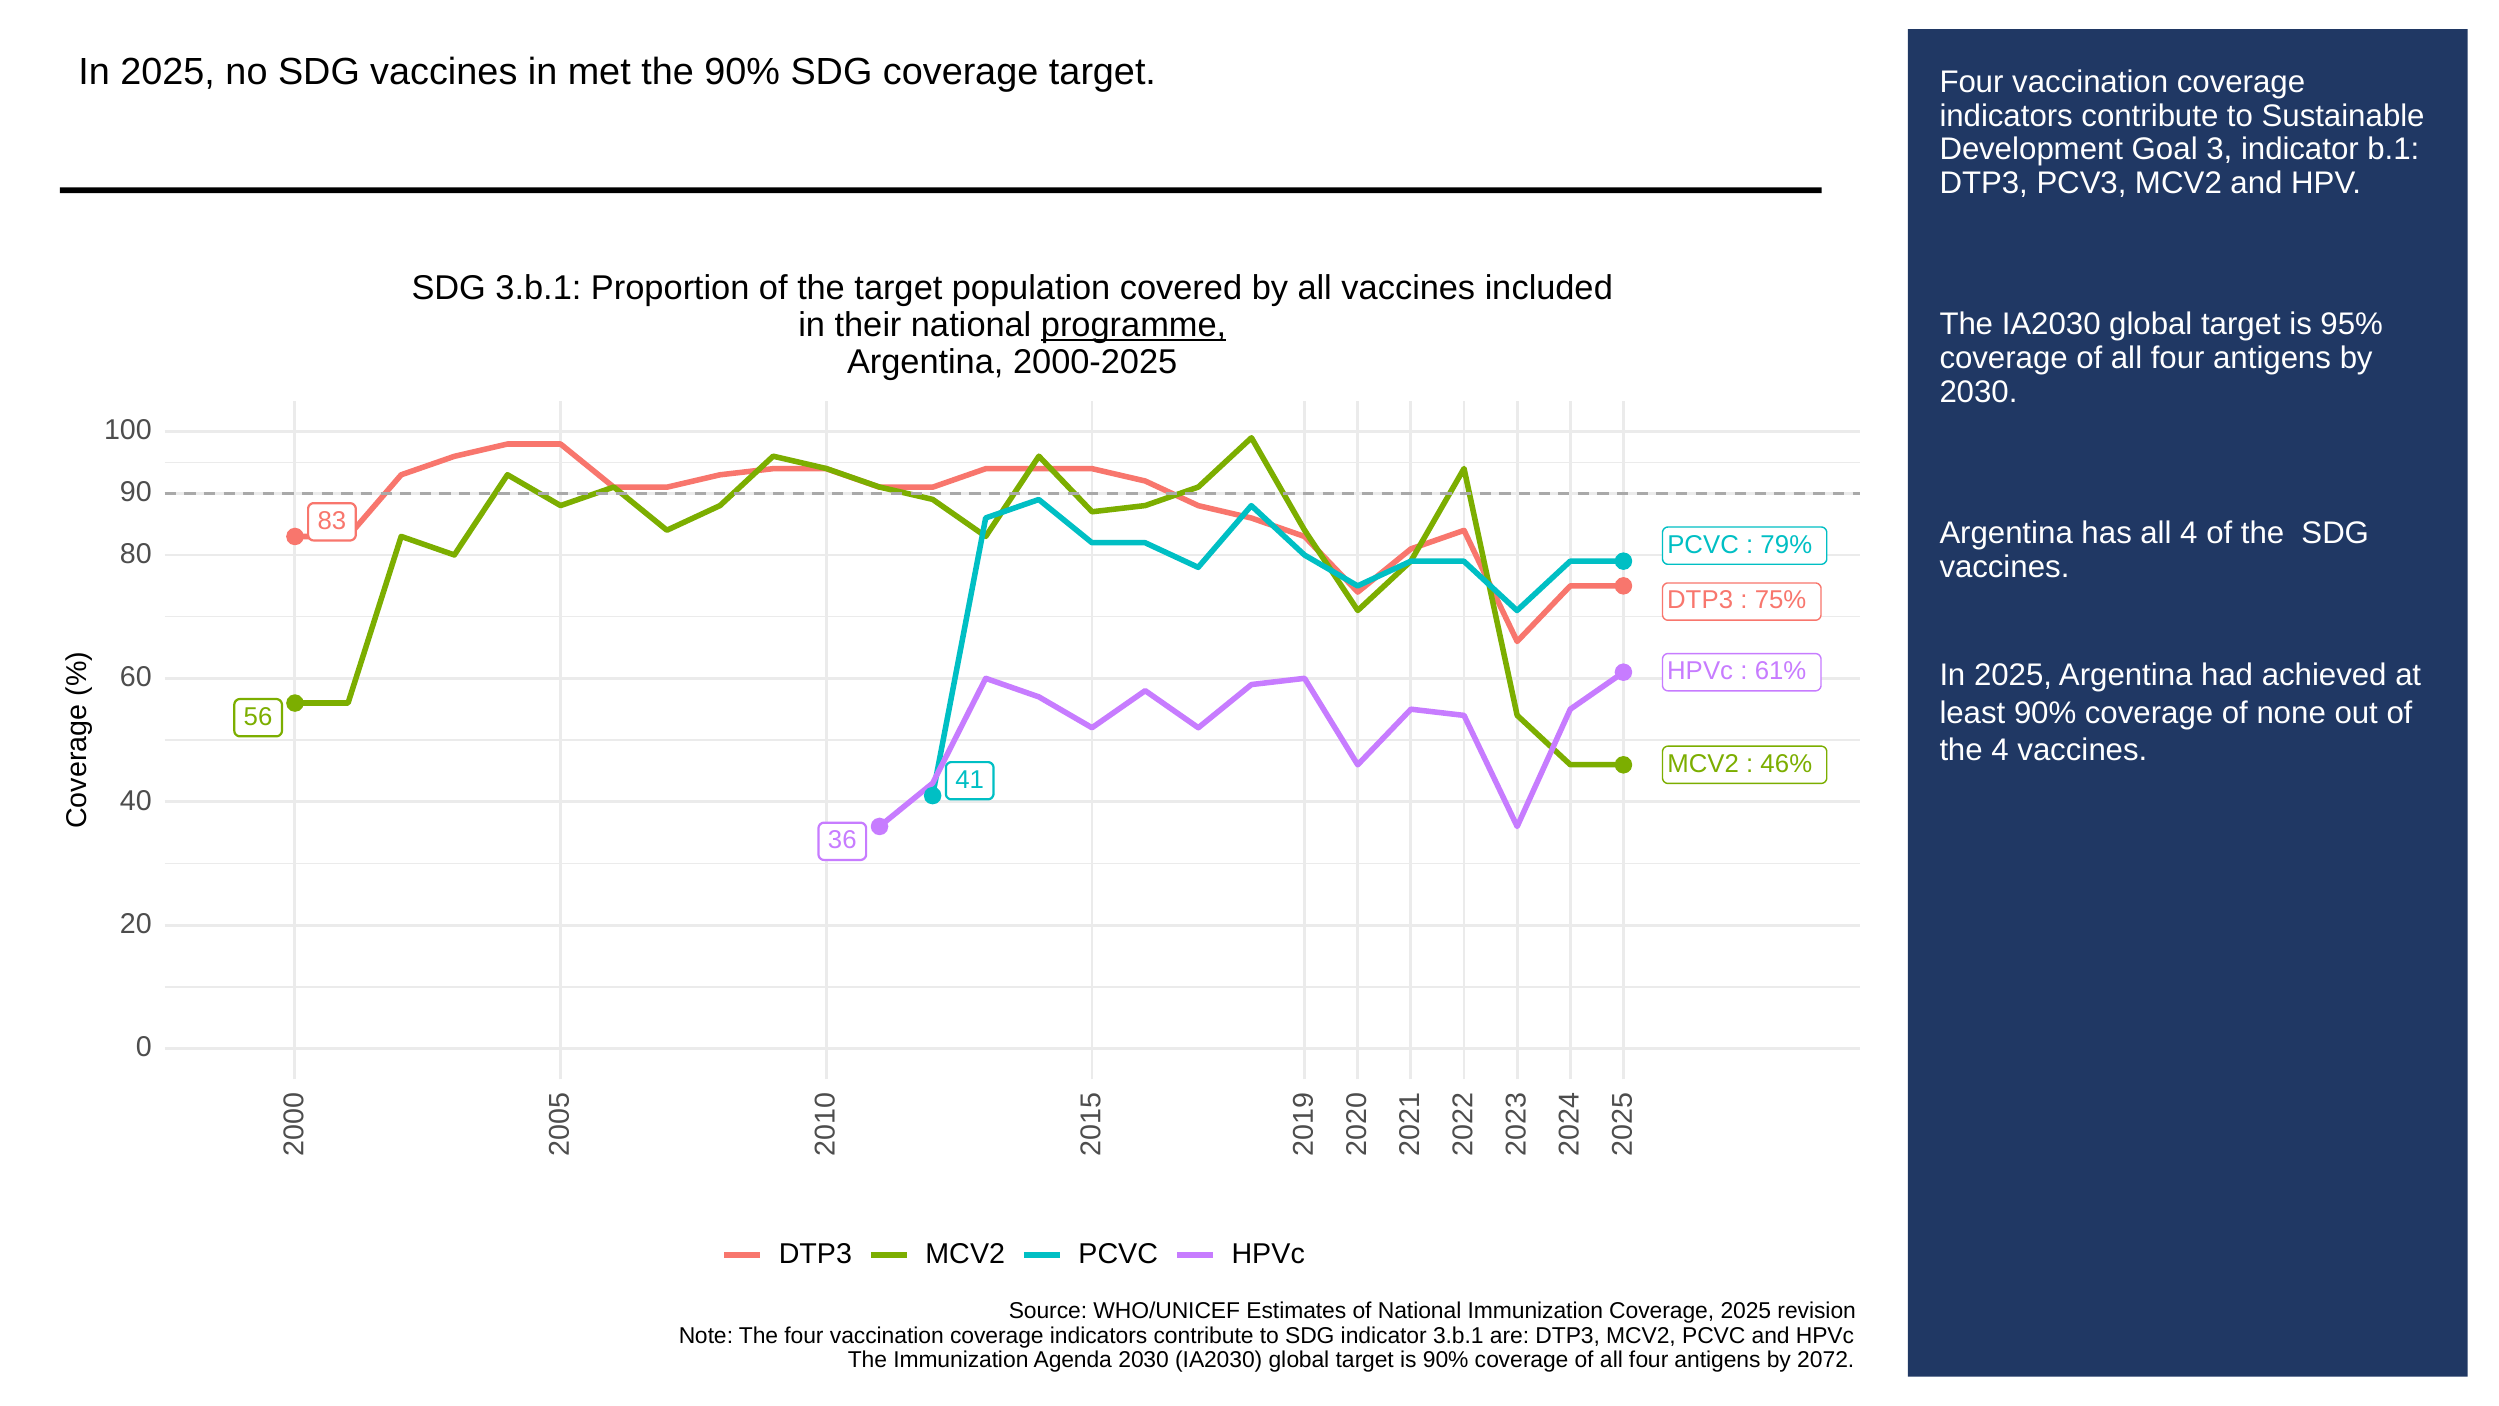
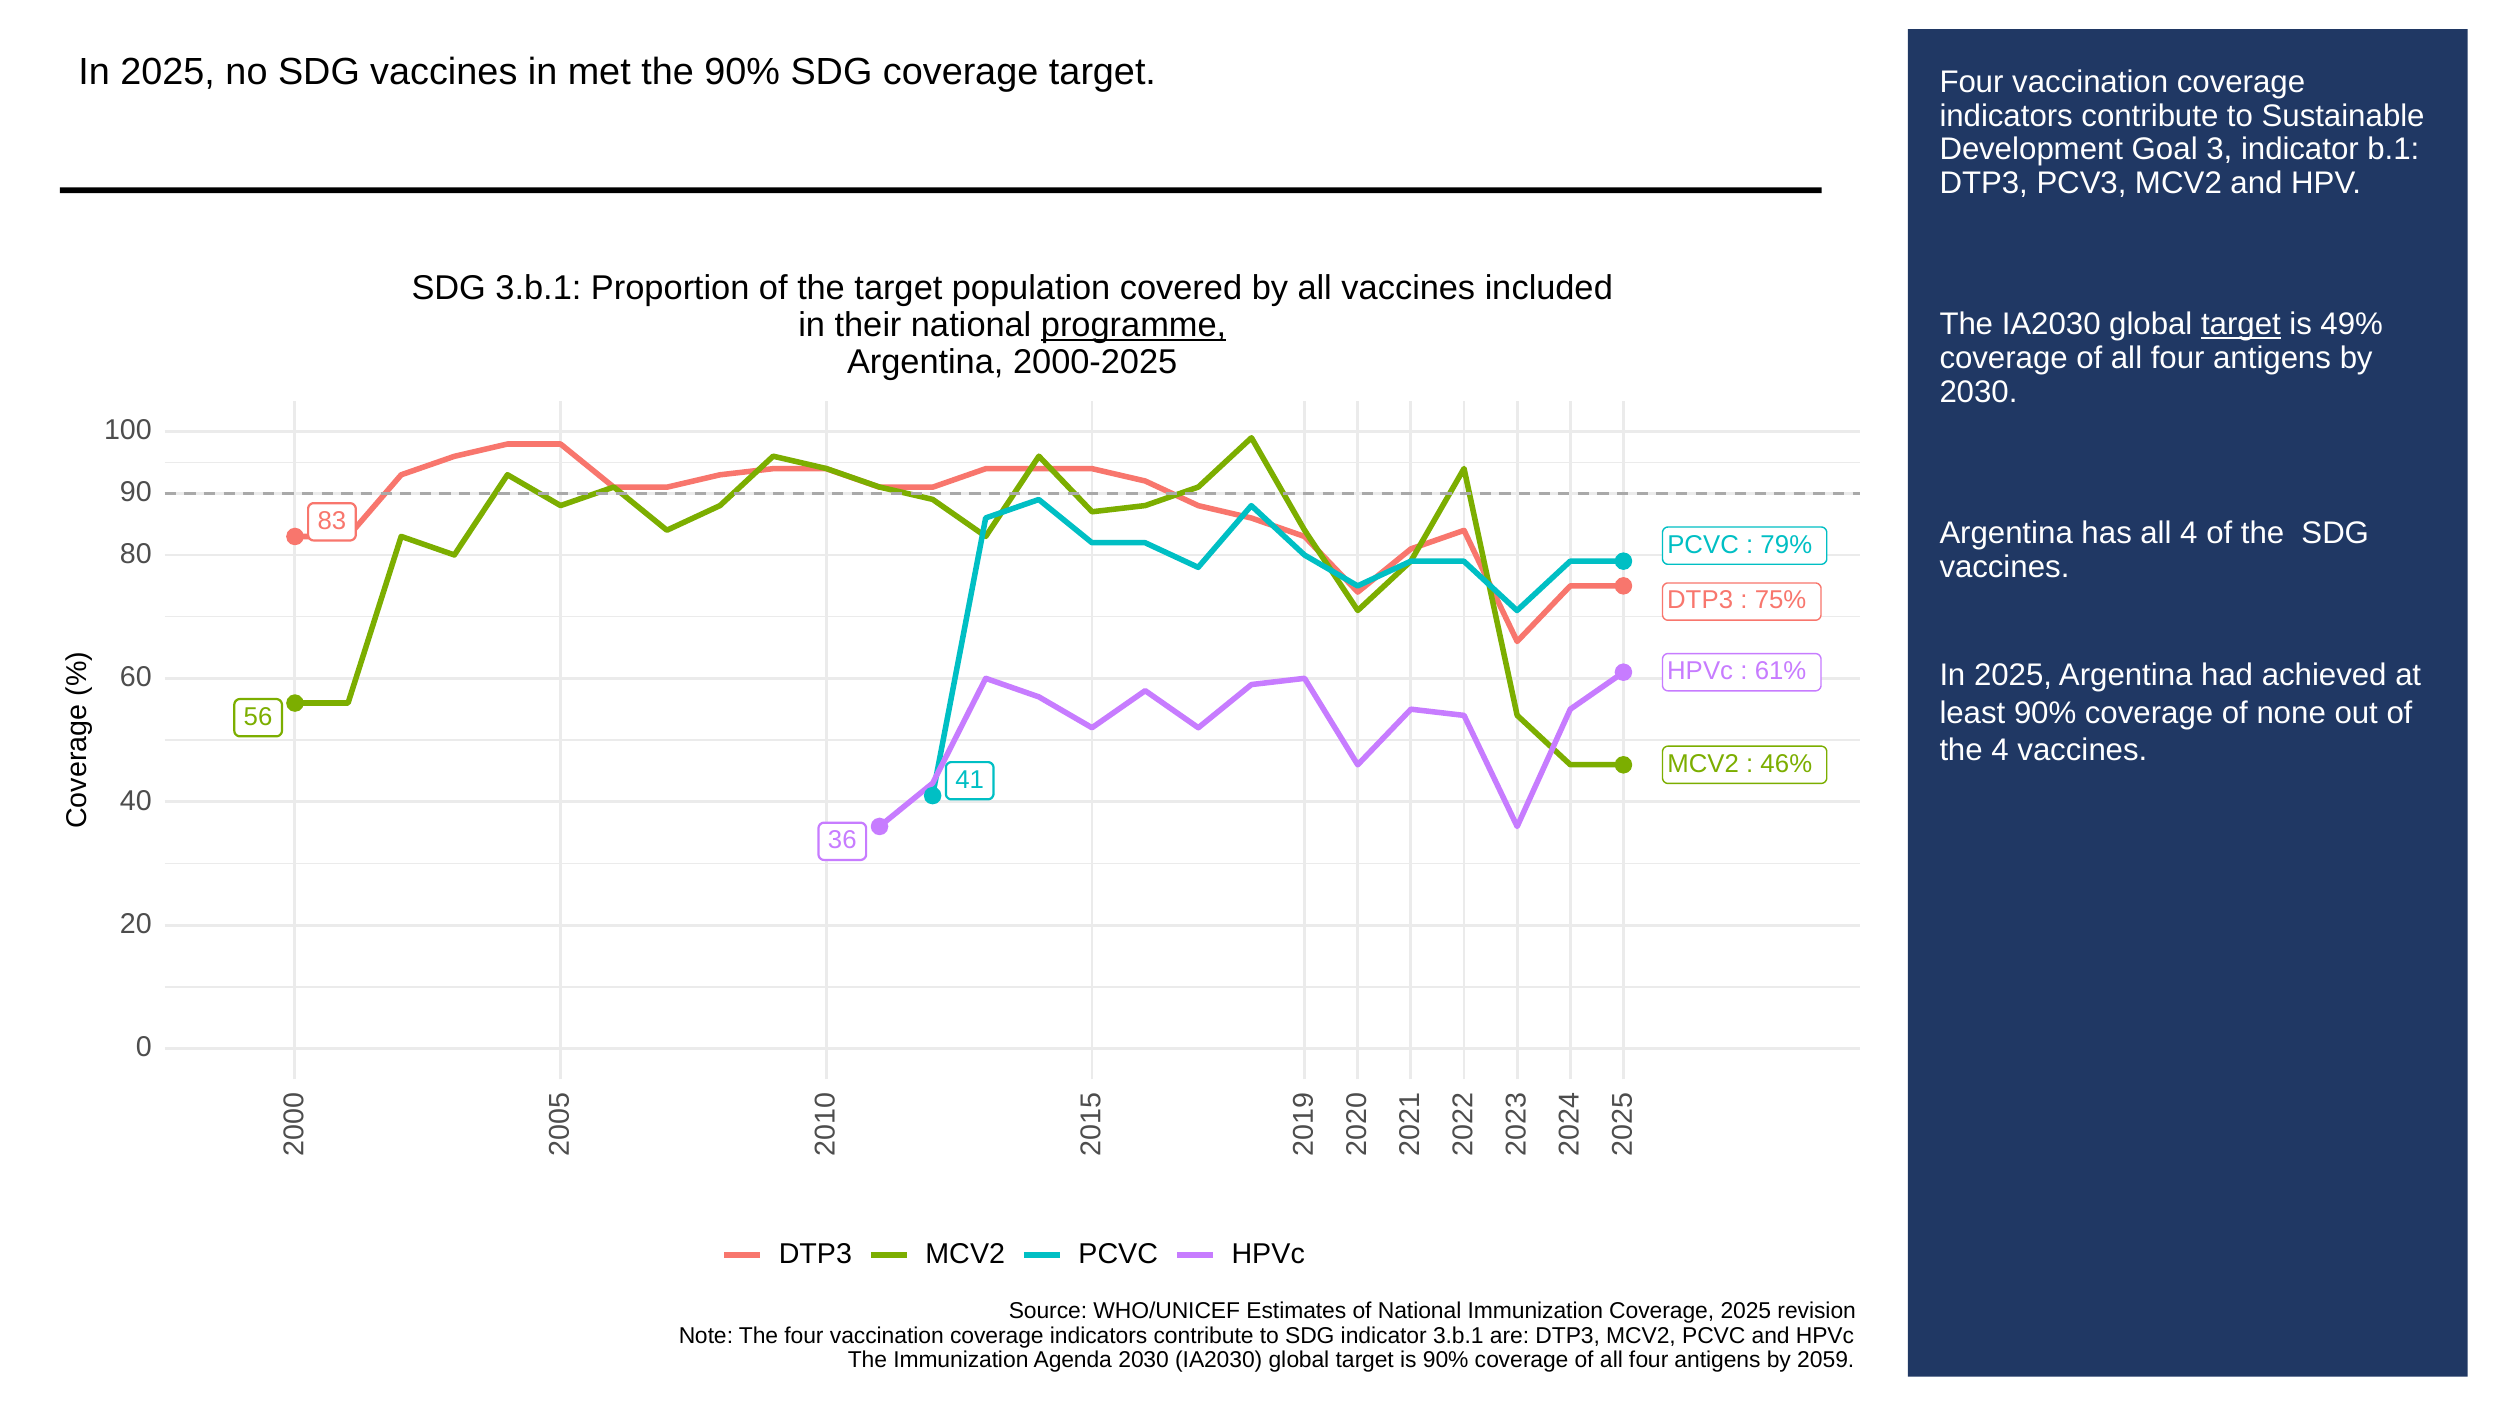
target at (2241, 325) underline: none -> present
95%: 95% -> 49%
2072: 2072 -> 2059
